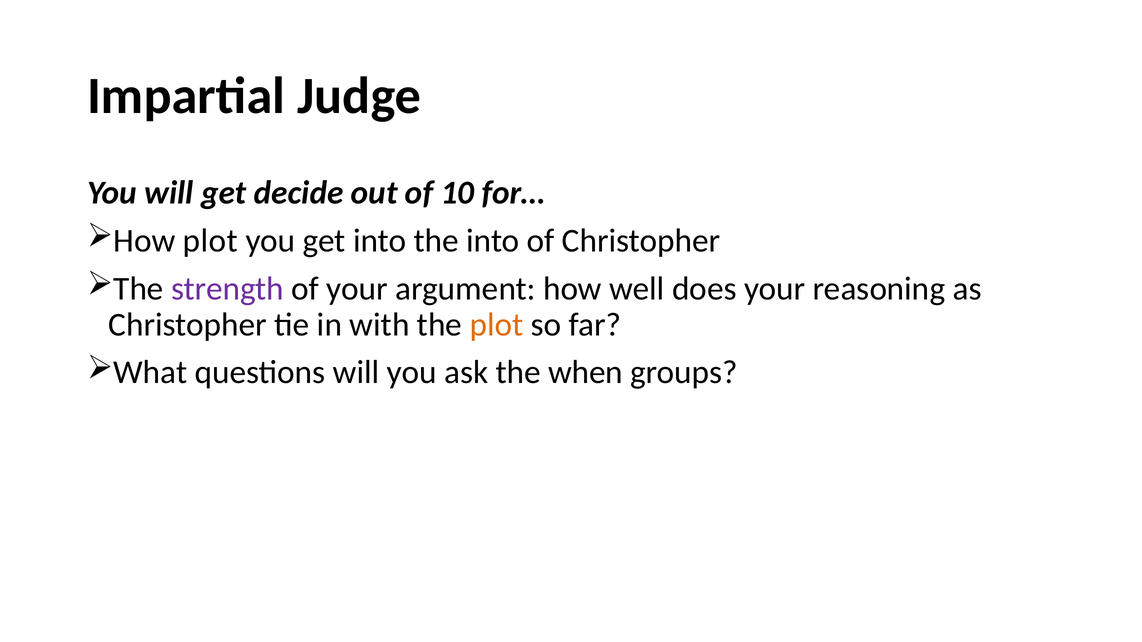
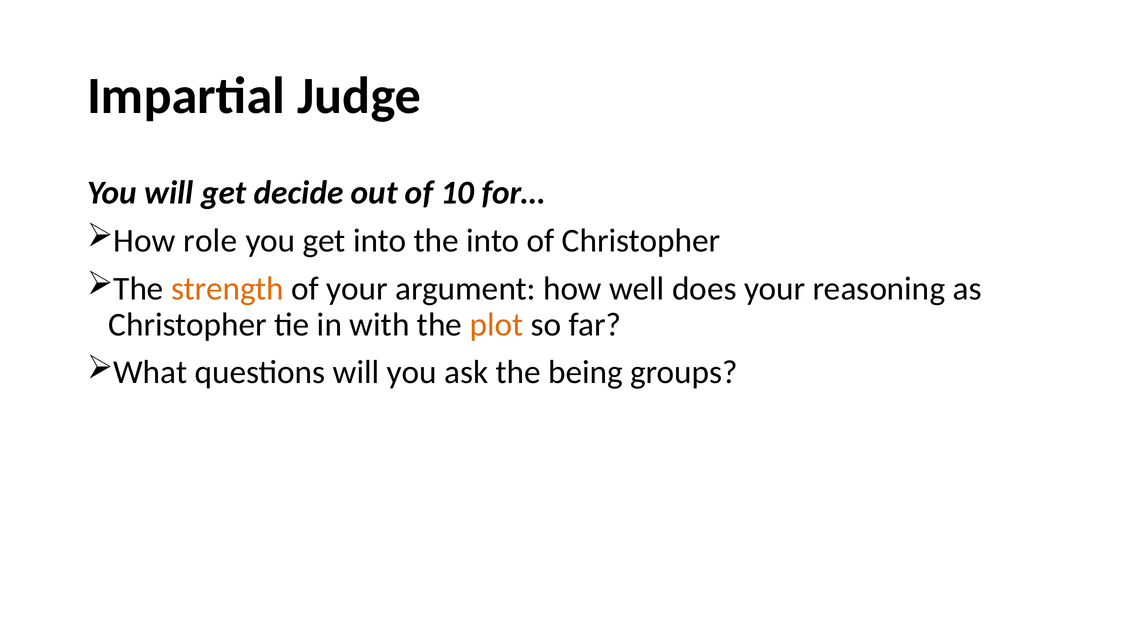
How plot: plot -> role
strength colour: purple -> orange
when: when -> being
